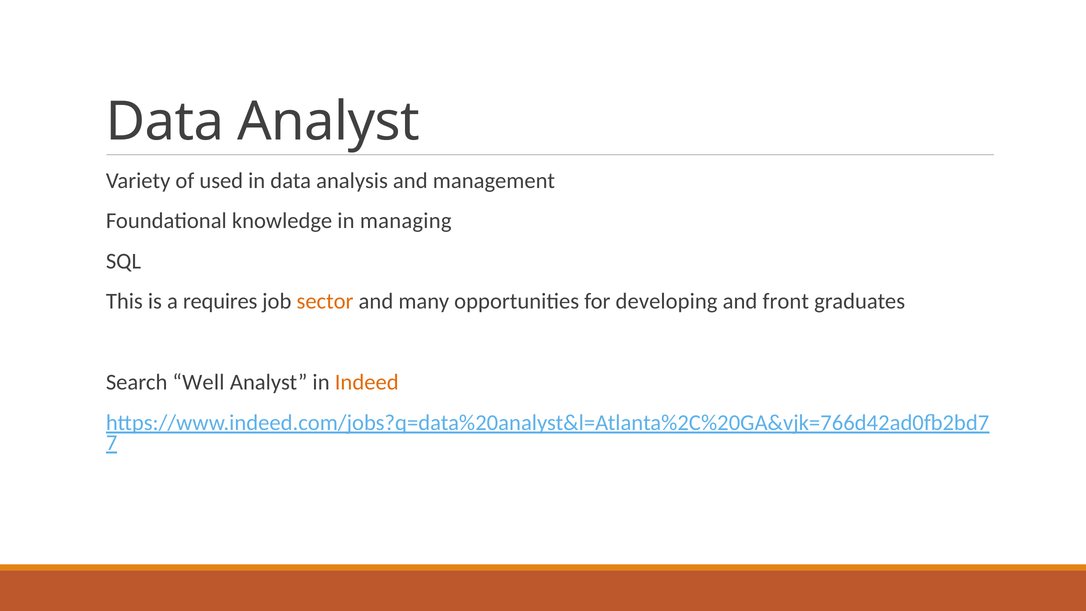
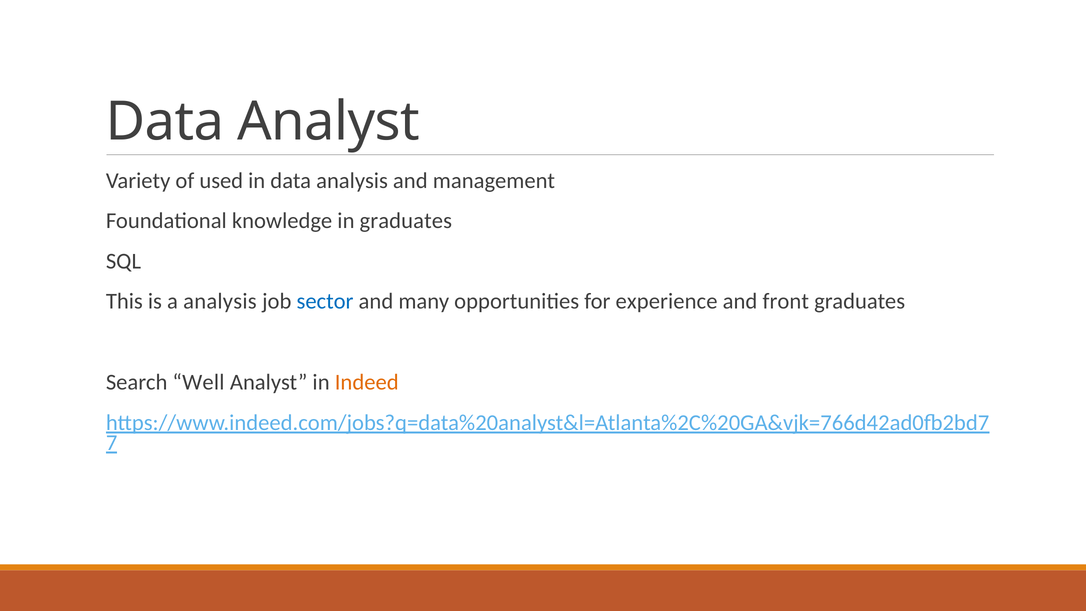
in managing: managing -> graduates
a requires: requires -> analysis
sector colour: orange -> blue
developing: developing -> experience
